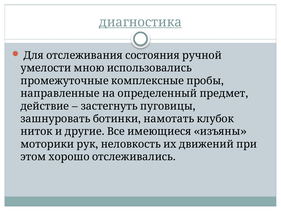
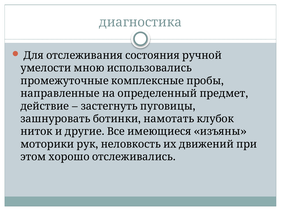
диагностика underline: present -> none
